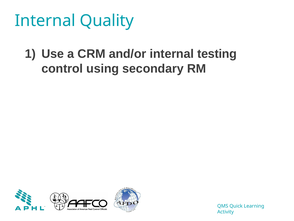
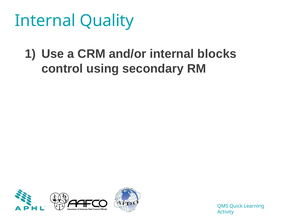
testing: testing -> blocks
